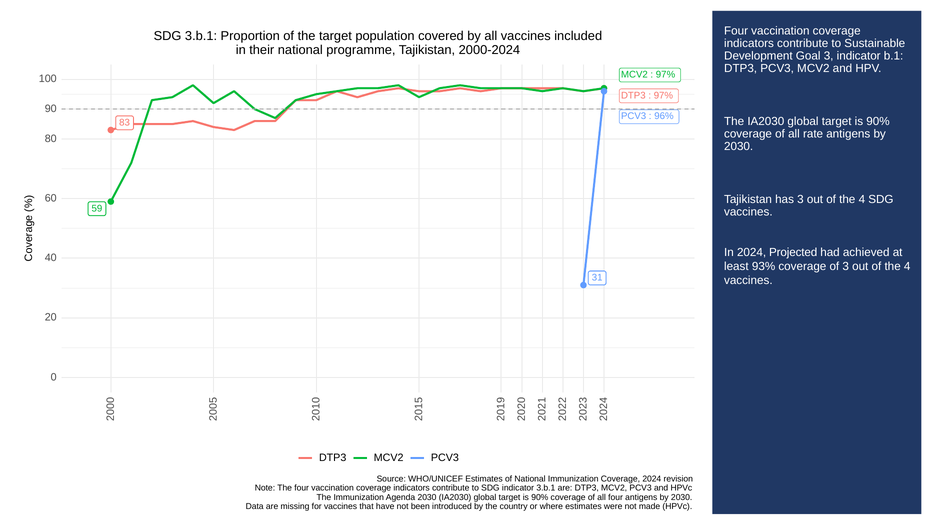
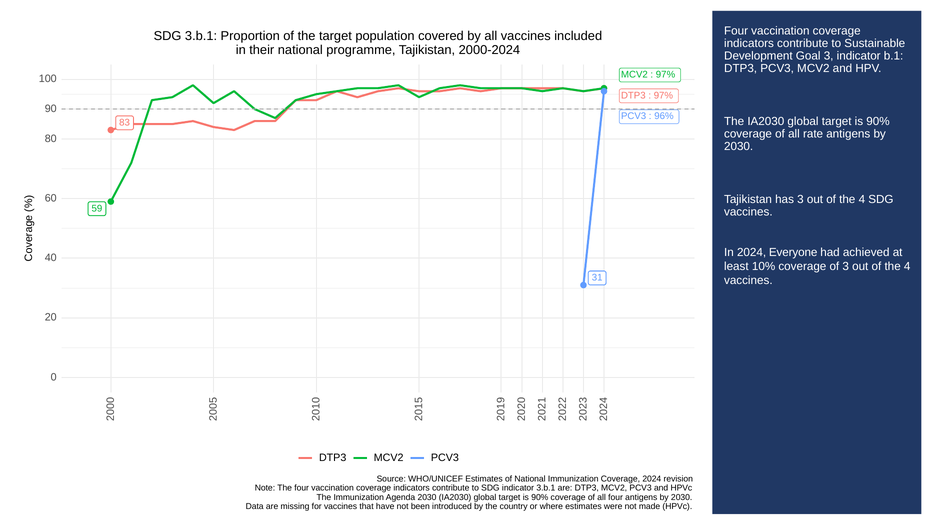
Projected: Projected -> Everyone
93%: 93% -> 10%
